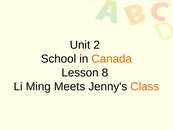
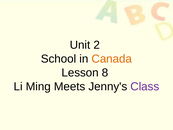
Class colour: orange -> purple
